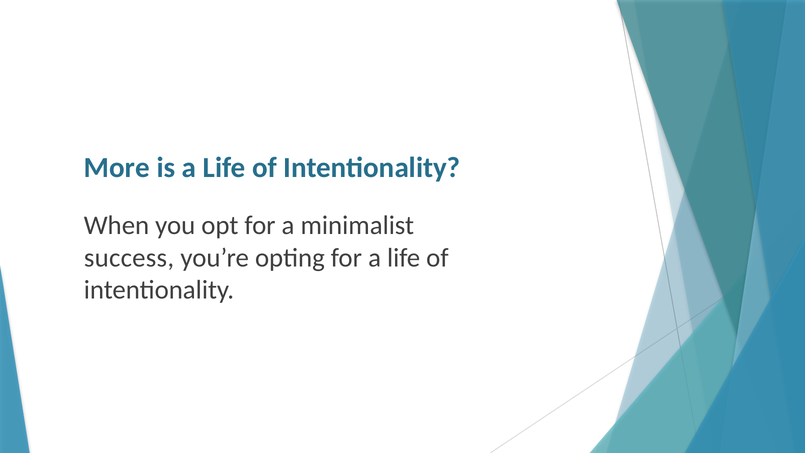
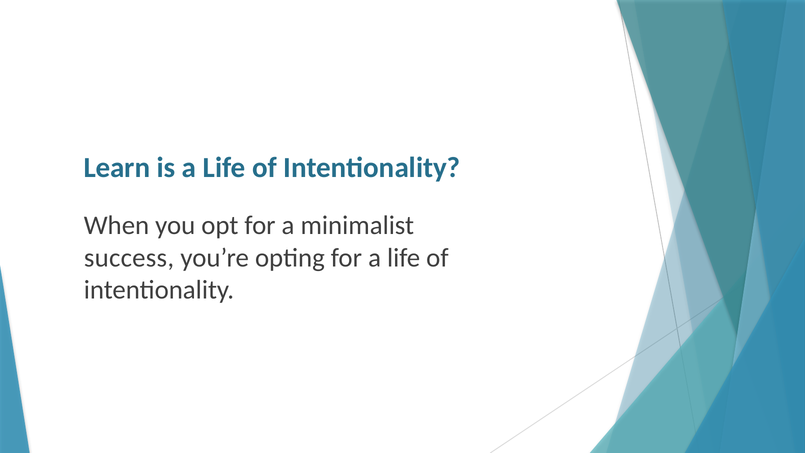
More: More -> Learn
